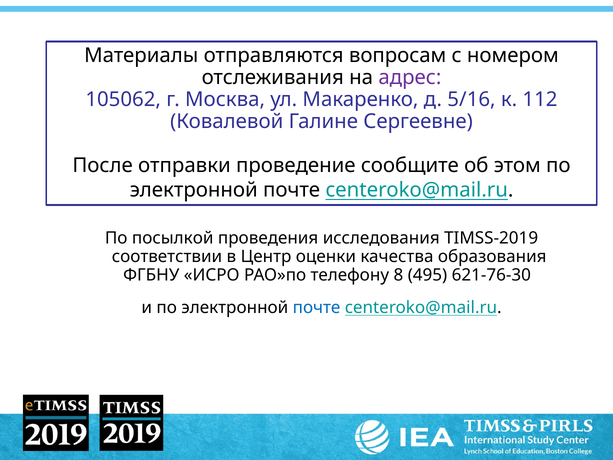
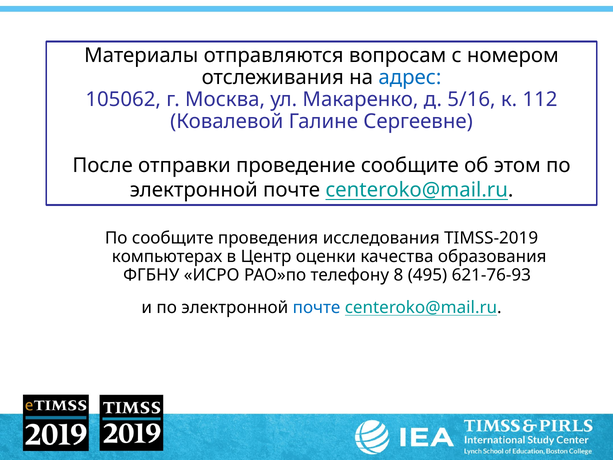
адрес colour: purple -> blue
По посылкой: посылкой -> сообщите
соответствии: соответствии -> компьютерах
621-76-30: 621-76-30 -> 621-76-93
